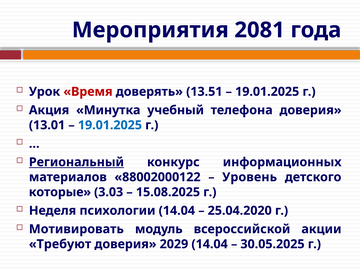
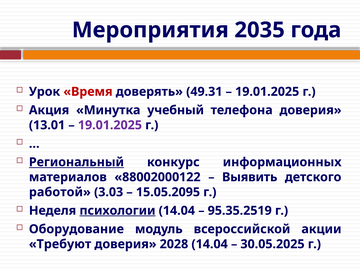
2081: 2081 -> 2035
13.51: 13.51 -> 49.31
19.01.2025 at (110, 125) colour: blue -> purple
Уровень: Уровень -> Выявить
которые: которые -> работой
15.08.2025: 15.08.2025 -> 15.05.2095
психологии underline: none -> present
25.04.2020: 25.04.2020 -> 95.35.2519
Мотивировать: Мотивировать -> Оборудование
2029: 2029 -> 2028
